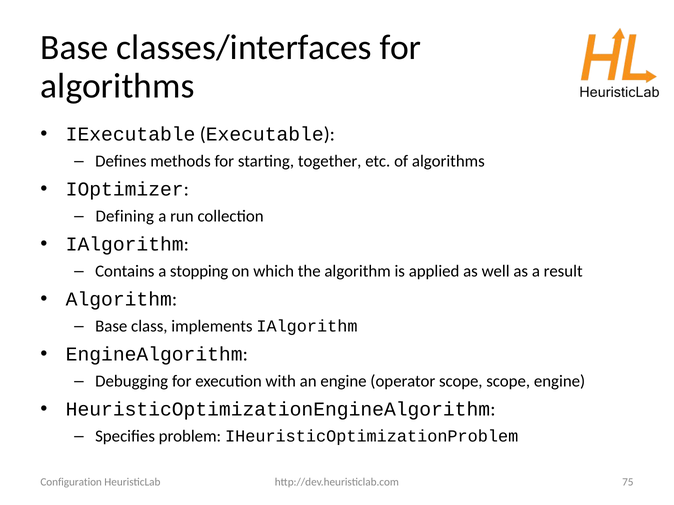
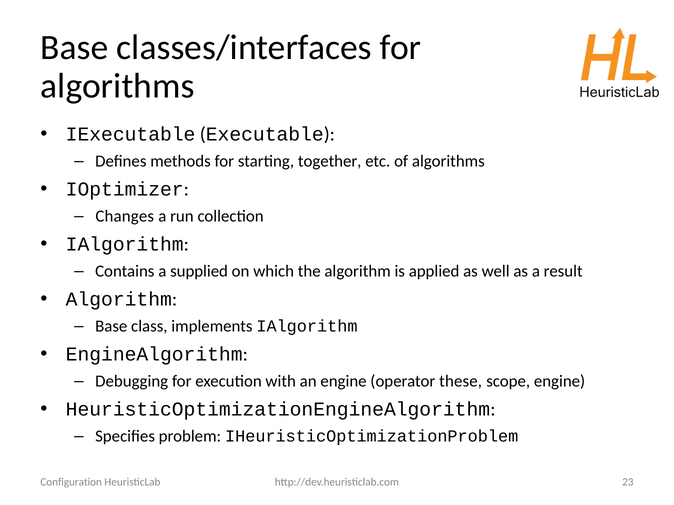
Defining: Defining -> Changes
stopping: stopping -> supplied
operator scope: scope -> these
75: 75 -> 23
